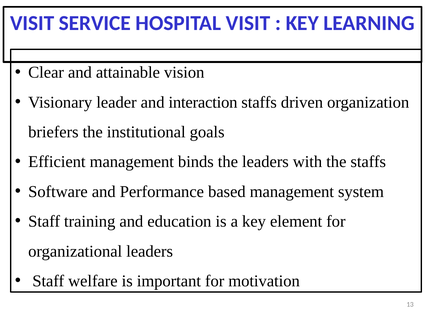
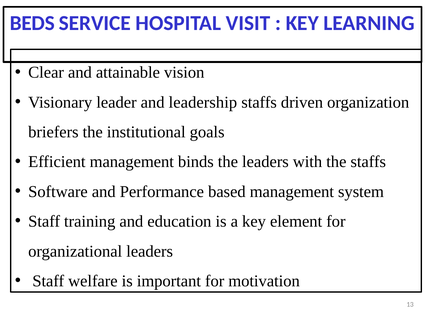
VISIT at (32, 23): VISIT -> BEDS
interaction: interaction -> leadership
